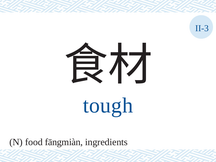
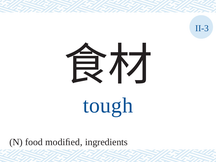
fāngmiàn: fāngmiàn -> modiﬁed
